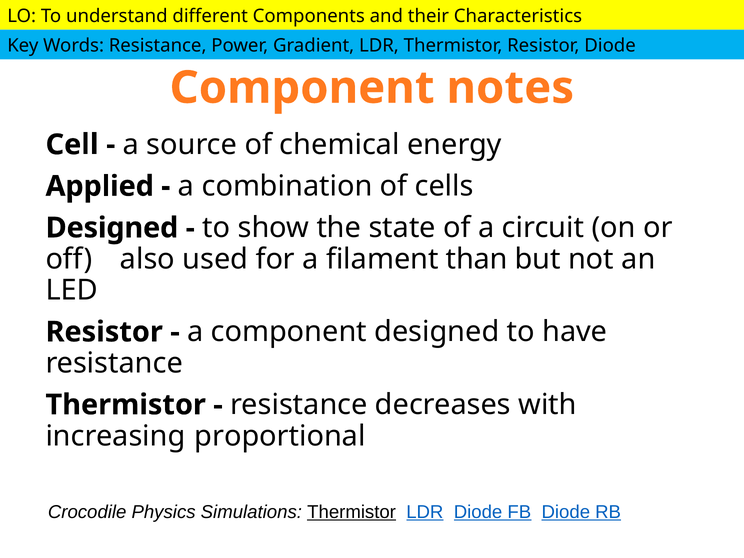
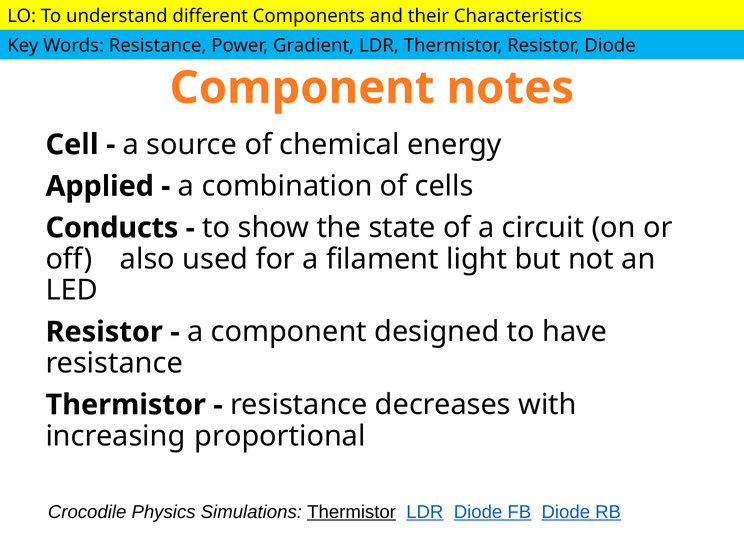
Designed at (112, 228): Designed -> Conducts
than: than -> light
